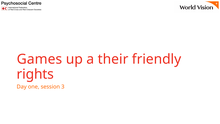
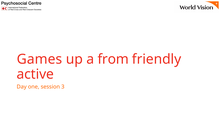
their: their -> from
rights: rights -> active
